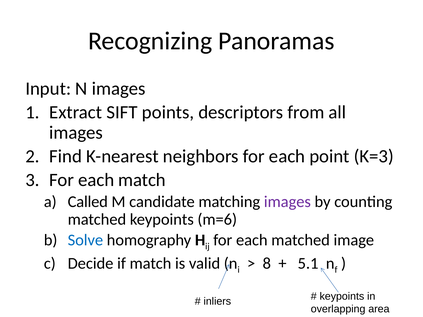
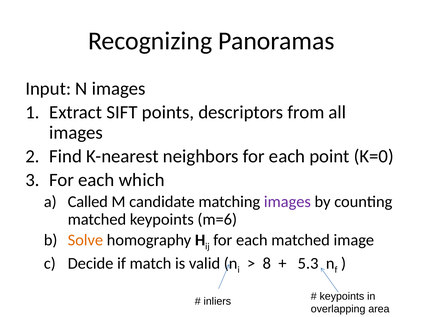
K=3: K=3 -> K=0
each match: match -> which
Solve colour: blue -> orange
5.1: 5.1 -> 5.3
